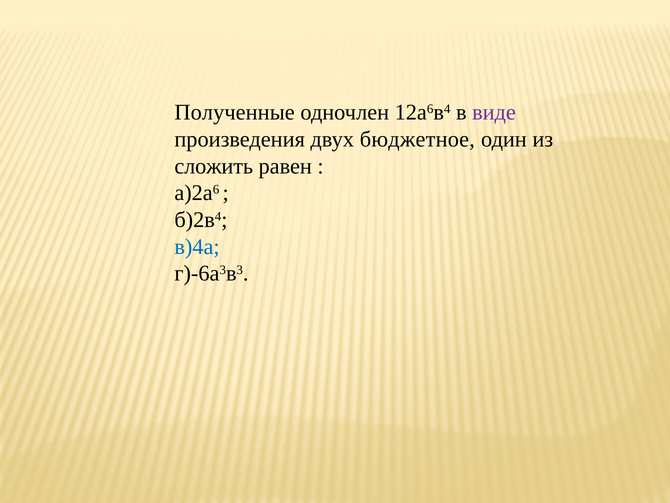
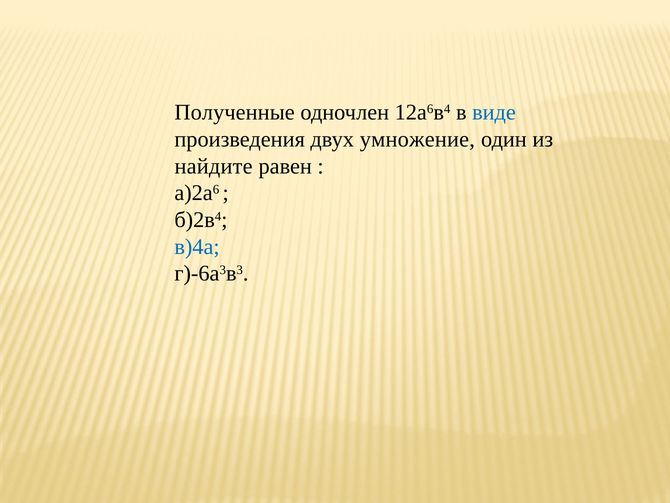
виде colour: purple -> blue
бюджетное: бюджетное -> умножение
сложить: сложить -> найдите
